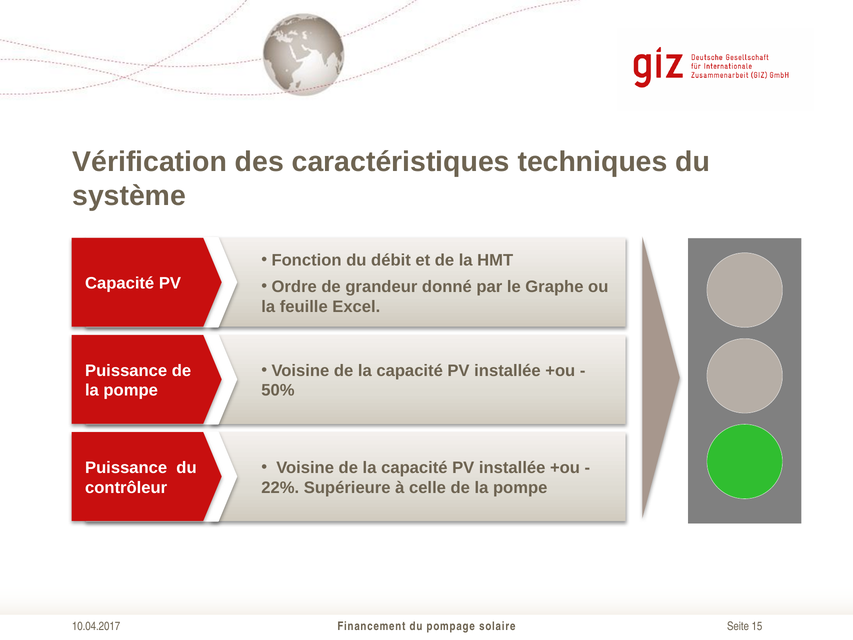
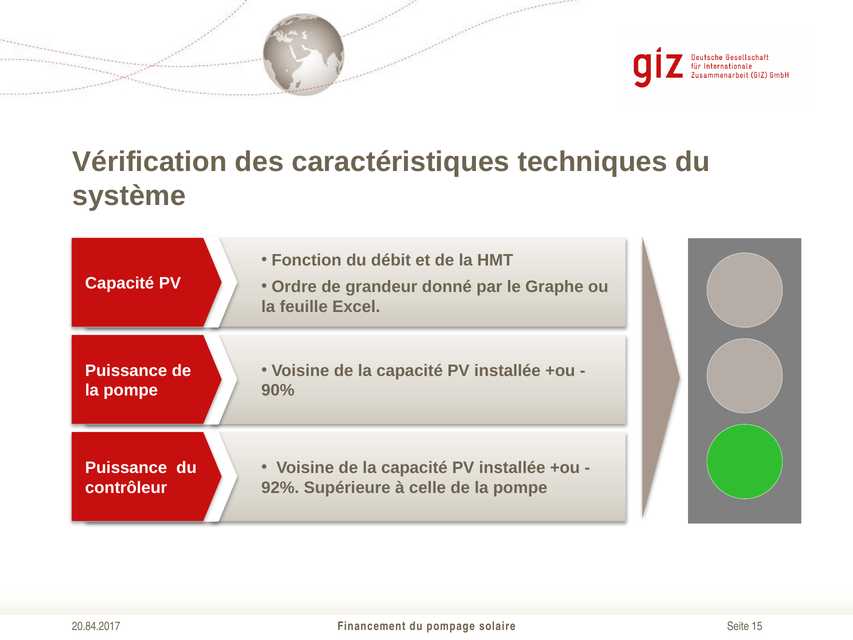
50%: 50% -> 90%
22%: 22% -> 92%
10.04.2017: 10.04.2017 -> 20.84.2017
